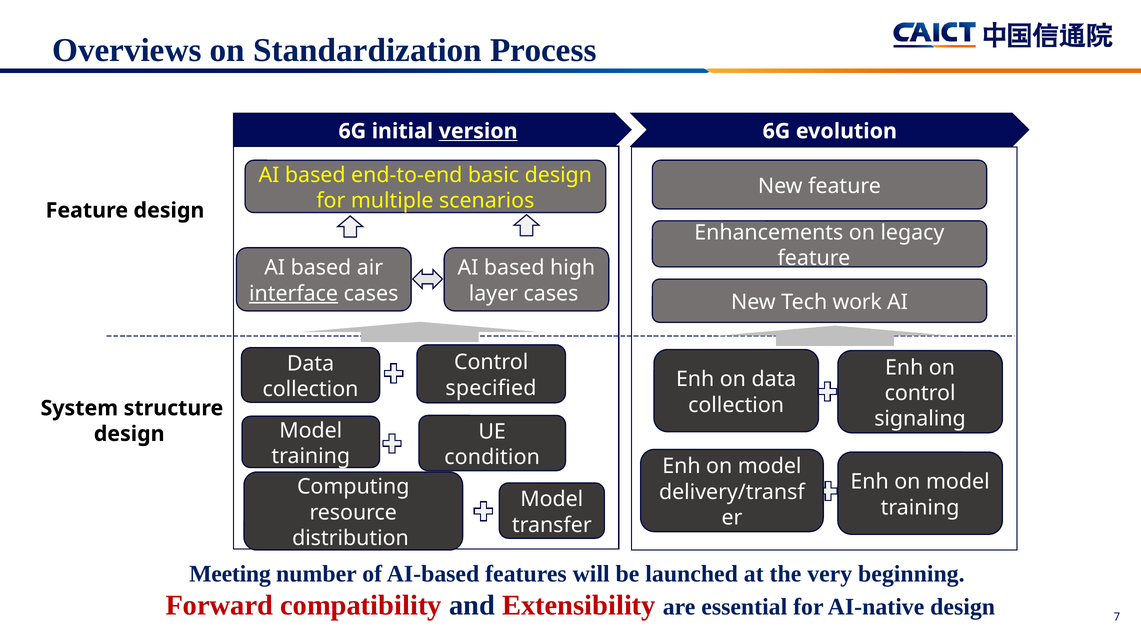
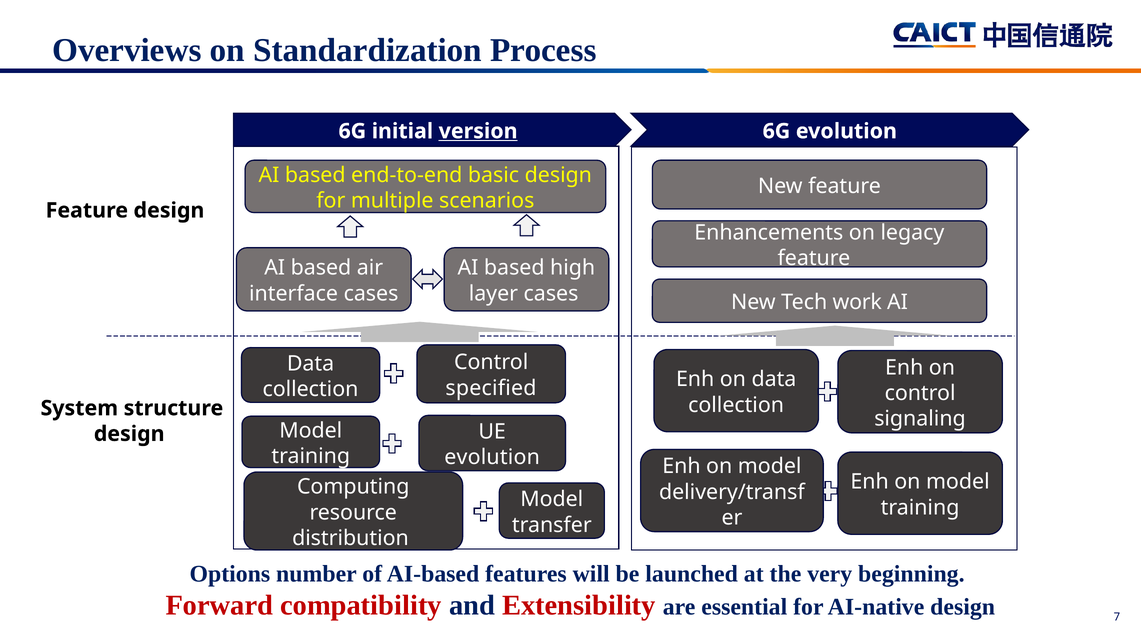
interface underline: present -> none
condition at (492, 457): condition -> evolution
Meeting: Meeting -> Options
